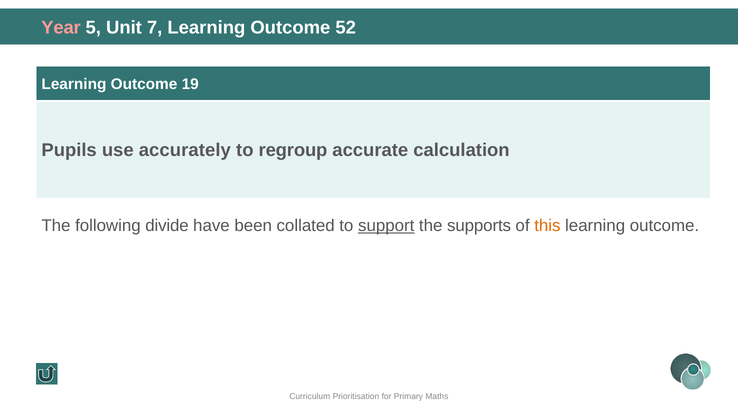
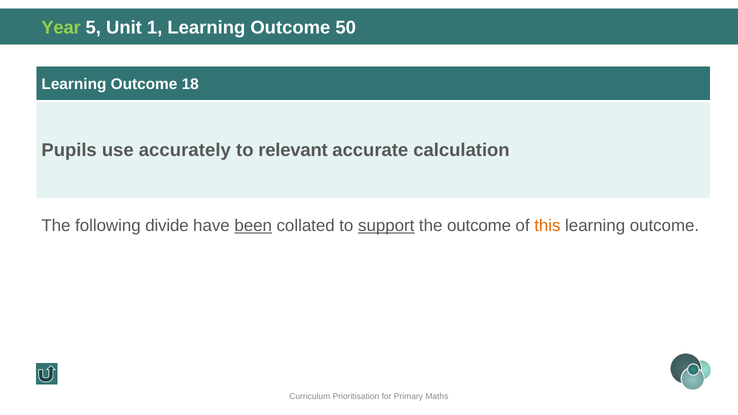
Year colour: pink -> light green
7: 7 -> 1
52: 52 -> 50
19: 19 -> 18
regroup: regroup -> relevant
been underline: none -> present
the supports: supports -> outcome
